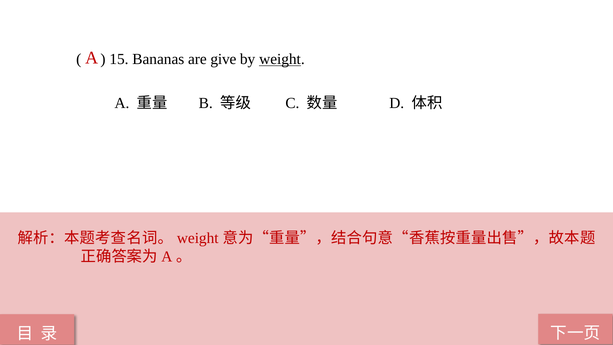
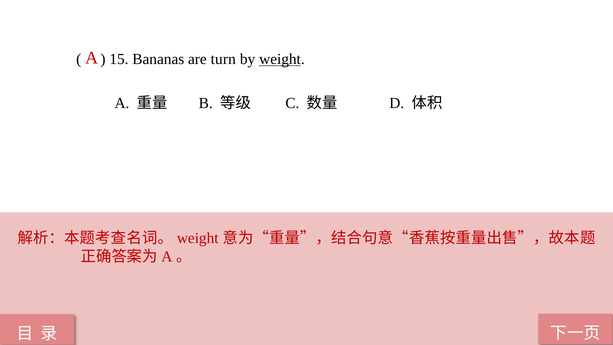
give: give -> turn
